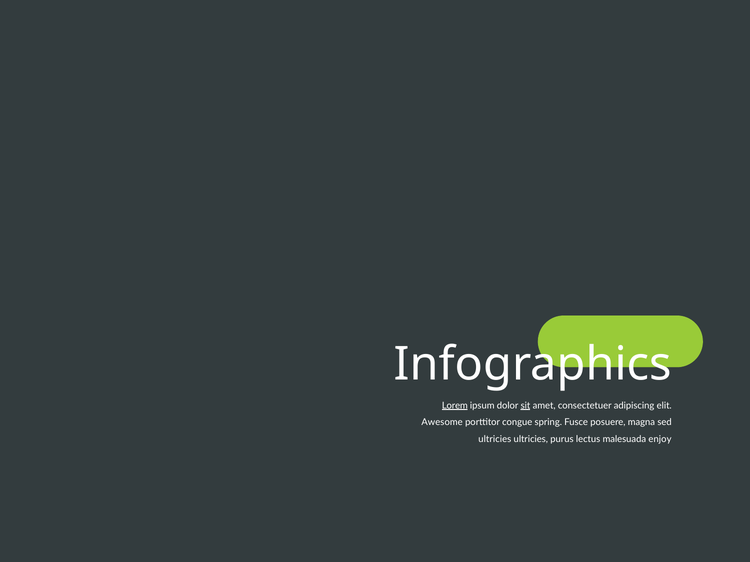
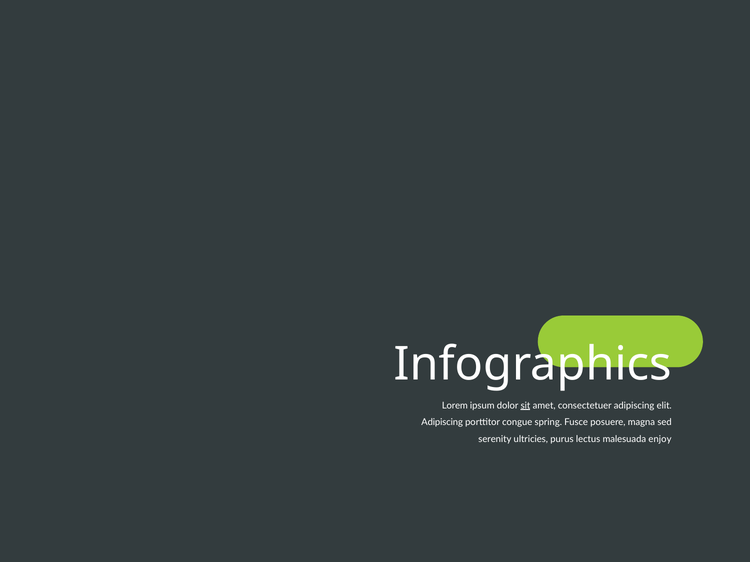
Lorem underline: present -> none
Awesome at (442, 423): Awesome -> Adipiscing
ultricies at (495, 440): ultricies -> serenity
